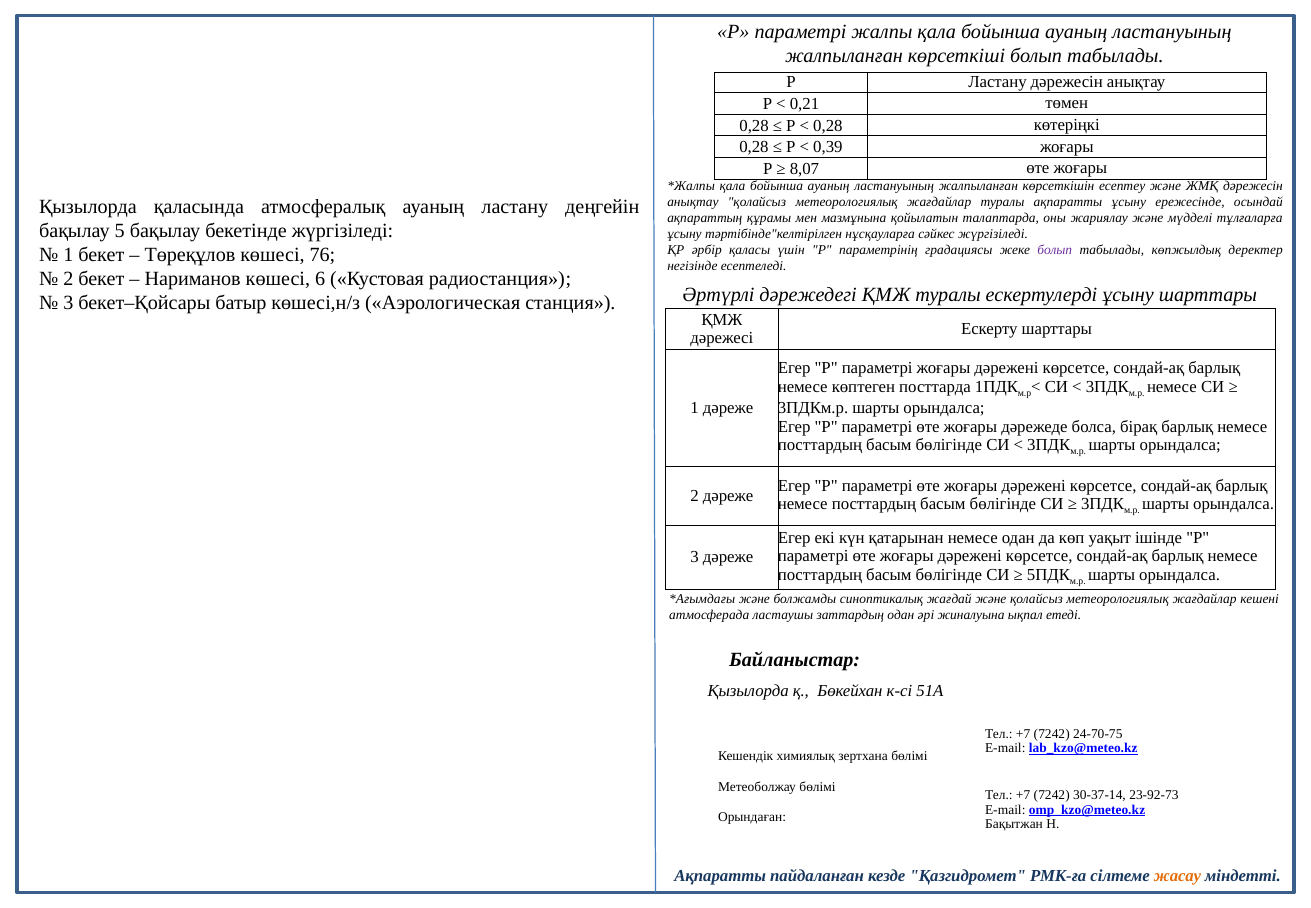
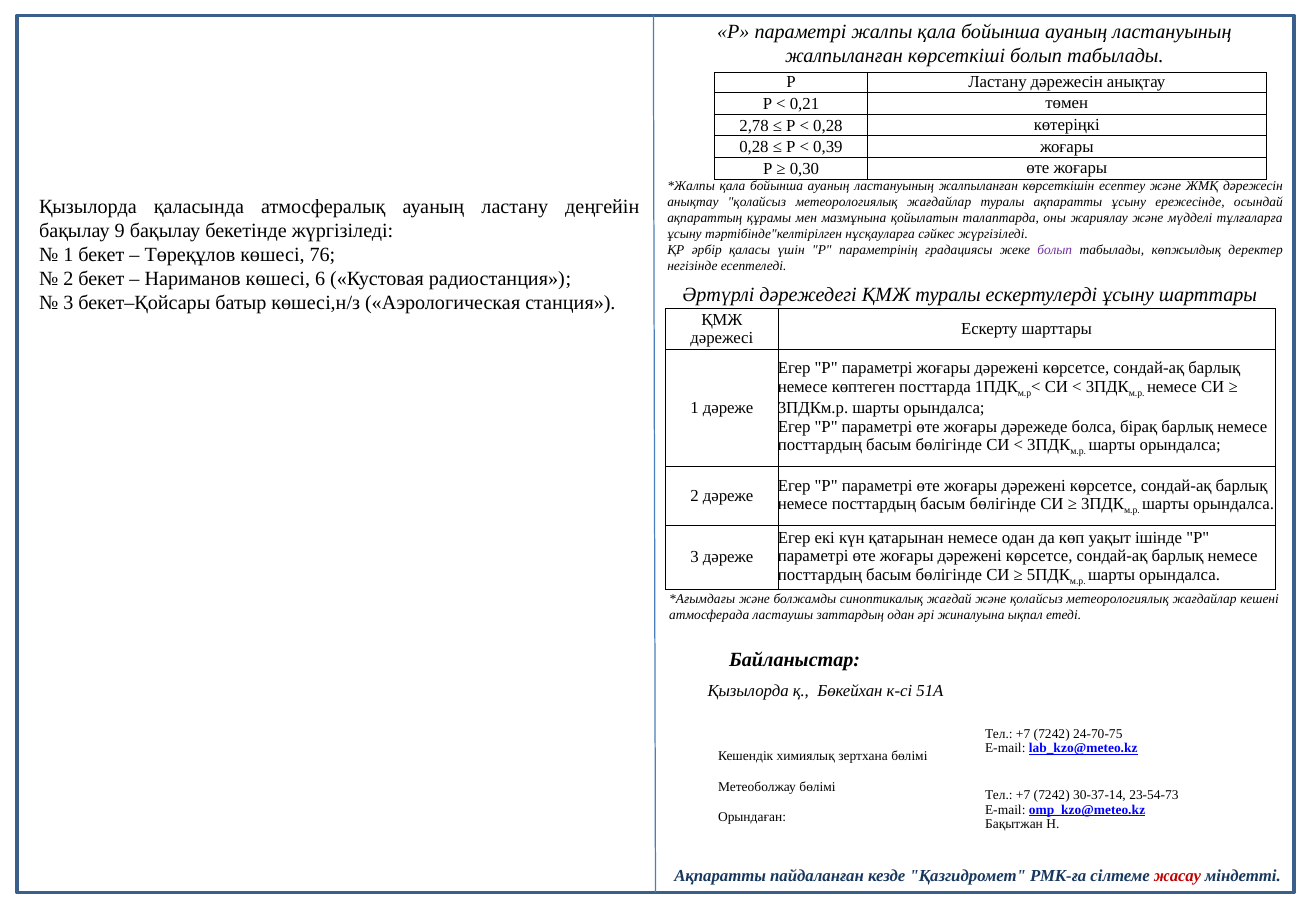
0,28 at (754, 126): 0,28 -> 2,78
8,07: 8,07 -> 0,30
5: 5 -> 9
23-92-73: 23-92-73 -> 23-54-73
жасау colour: orange -> red
